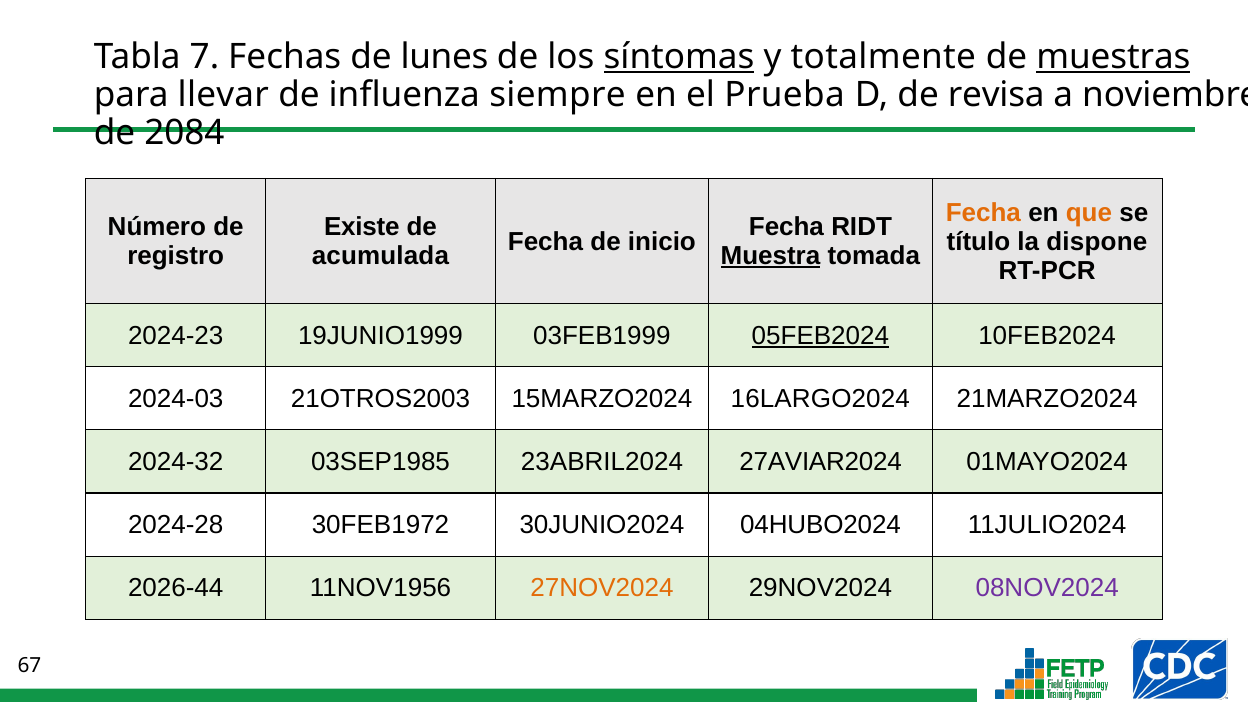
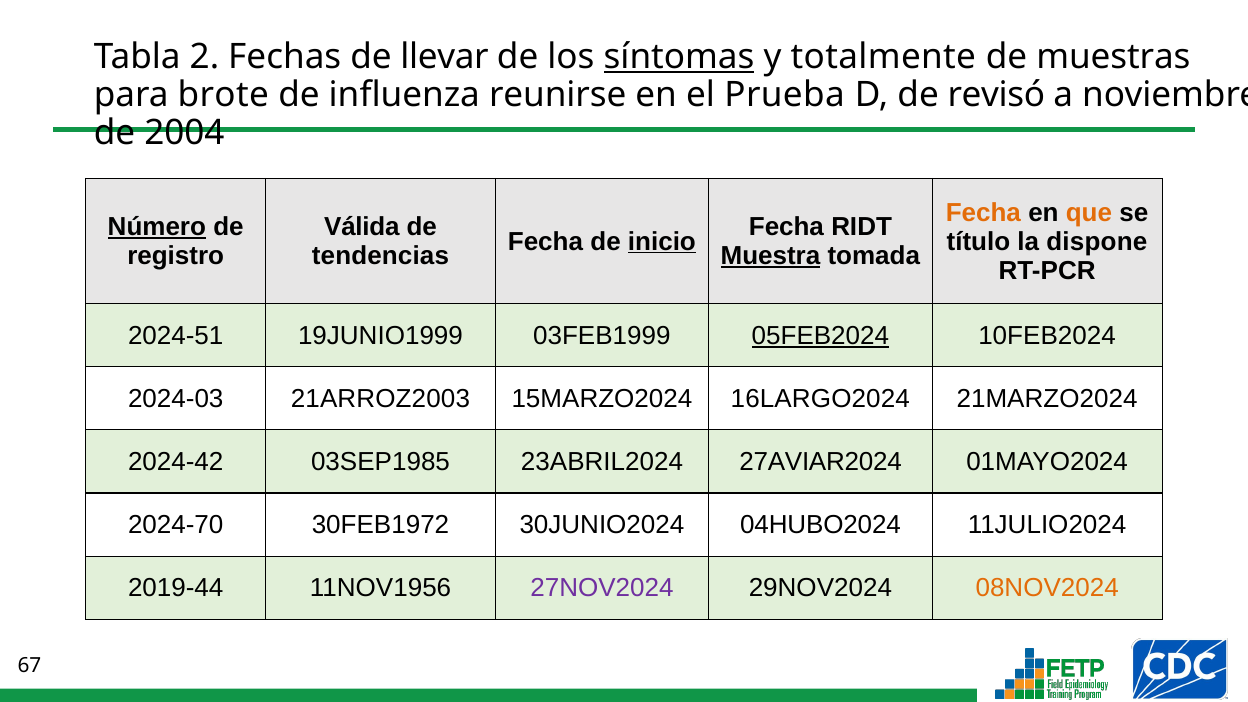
7: 7 -> 2
lunes: lunes -> llevar
muestras underline: present -> none
llevar: llevar -> brote
siempre: siempre -> reunirse
revisa: revisa -> revisó
2084: 2084 -> 2004
Número underline: none -> present
Existe: Existe -> Válida
inicio underline: none -> present
acumulada: acumulada -> tendencias
2024-23: 2024-23 -> 2024-51
21OTROS2003: 21OTROS2003 -> 21ARROZ2003
2024-32: 2024-32 -> 2024-42
2024-28: 2024-28 -> 2024-70
2026-44: 2026-44 -> 2019-44
27NOV2024 colour: orange -> purple
08NOV2024 colour: purple -> orange
